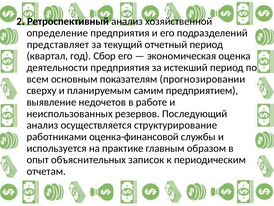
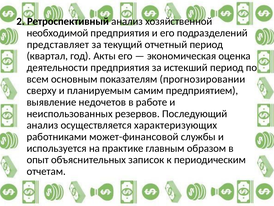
определение: определение -> необходимой
Сбор: Сбор -> Акты
структурирование: структурирование -> характеризующих
оценка-финансовой: оценка-финансовой -> может-финансовой
